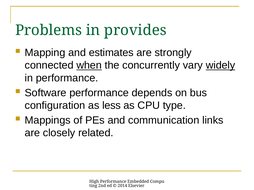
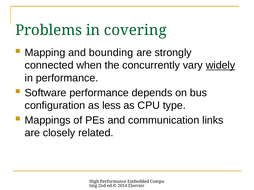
provides: provides -> covering
estimates: estimates -> bounding
when underline: present -> none
